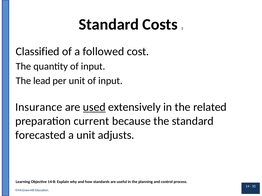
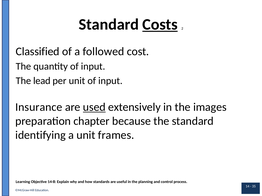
Costs underline: none -> present
related: related -> images
current: current -> chapter
forecasted: forecasted -> identifying
adjusts: adjusts -> frames
